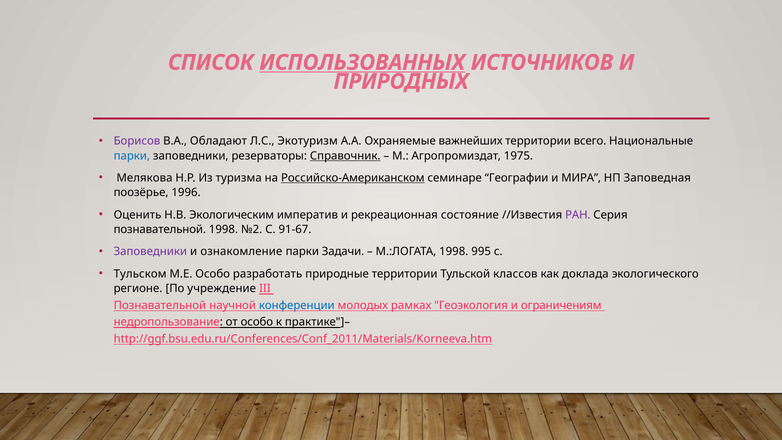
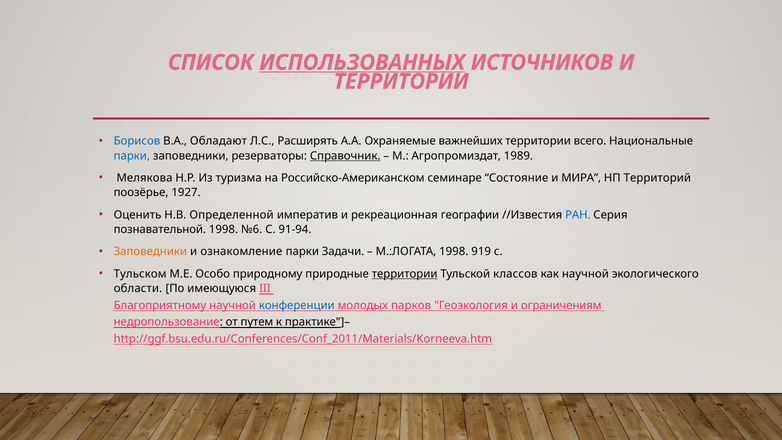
ПРИРОДНЫХ at (401, 82): ПРИРОДНЫХ -> ТЕРРИТОРИИ
Борисов colour: purple -> blue
Экотуризм: Экотуризм -> Расширять
1975: 1975 -> 1989
Российско-Американском underline: present -> none
Географии: Географии -> Состояние
Заповедная: Заповедная -> Территорий
1996: 1996 -> 1927
Экологическим: Экологическим -> Определенной
состояние: состояние -> географии
РАН colour: purple -> blue
№2: №2 -> №6
91-67: 91-67 -> 91-94
Заповедники at (150, 252) colour: purple -> orange
995: 995 -> 919
разработать: разработать -> природному
территории at (405, 274) underline: none -> present
как доклада: доклада -> научной
регионе: регионе -> области
учреждение: учреждение -> имеющуюся
Познавательной at (160, 305): Познавательной -> Благоприятному
рамках: рамках -> парков
от особо: особо -> путем
